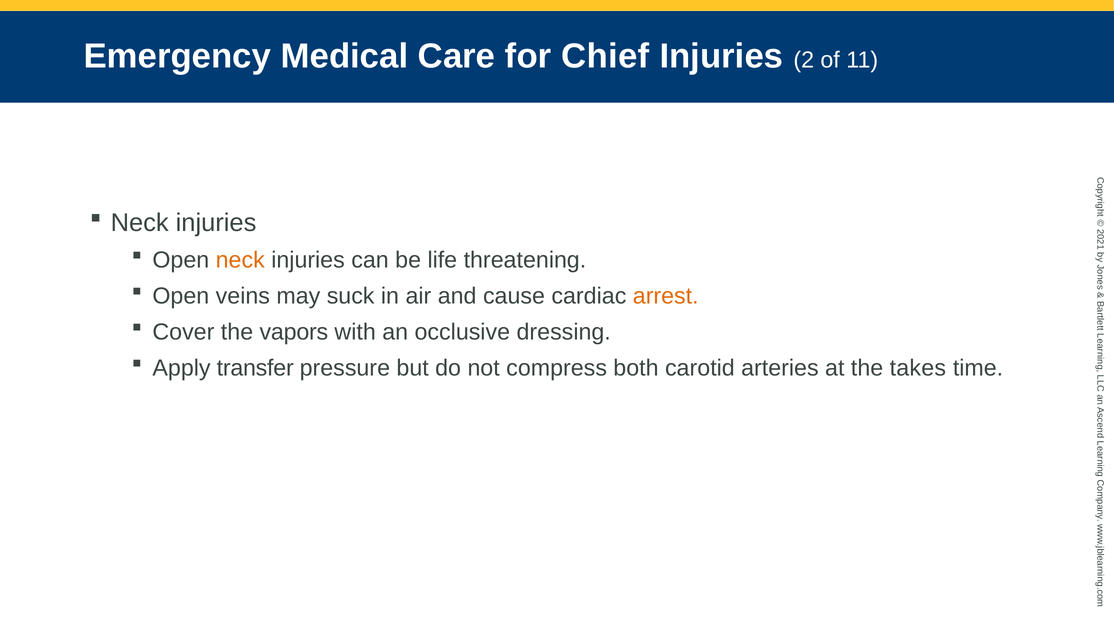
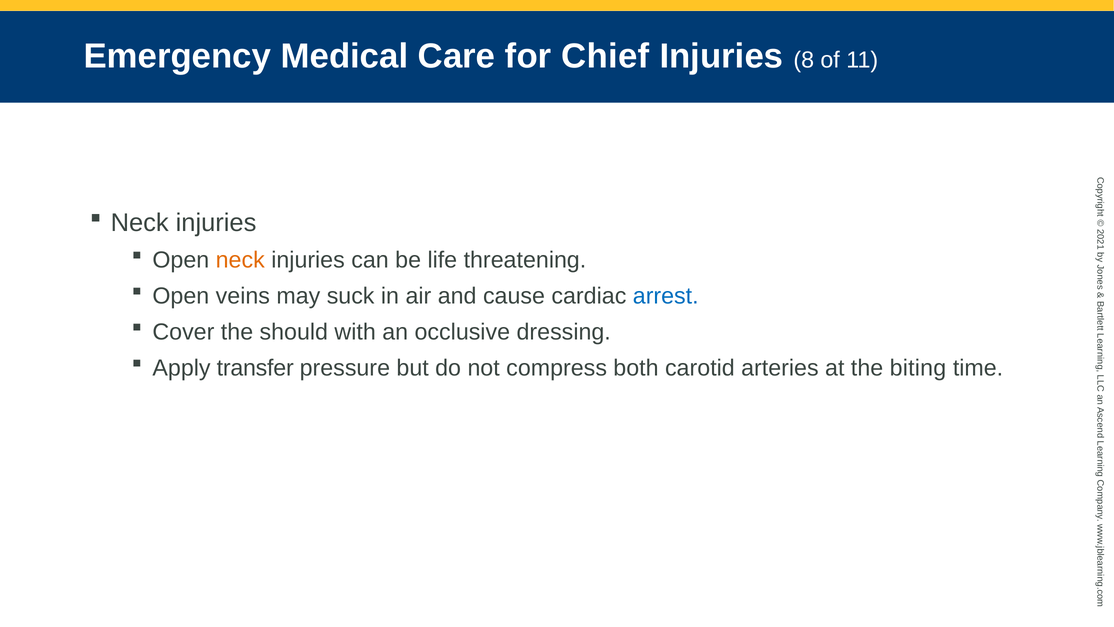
Injuries 2: 2 -> 8
arrest colour: orange -> blue
vapors: vapors -> should
takes: takes -> biting
